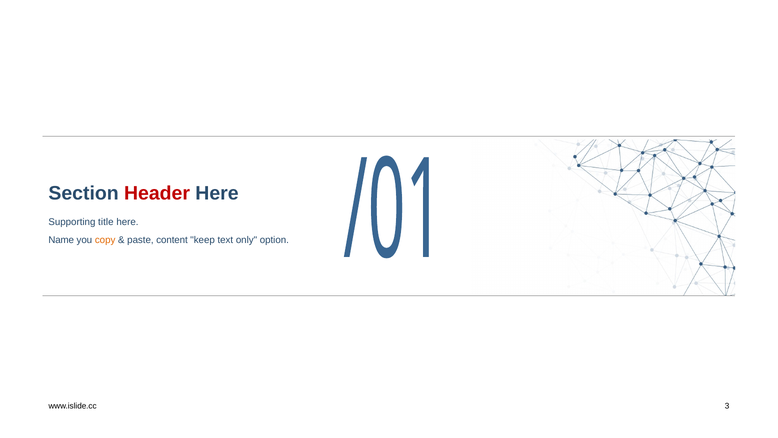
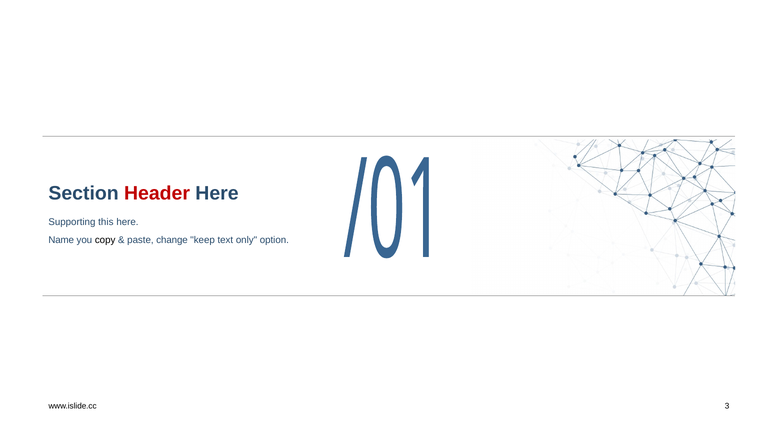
title: title -> this
copy colour: orange -> black
content: content -> change
